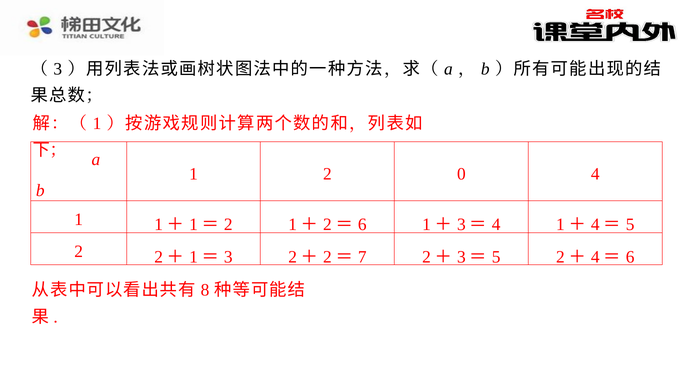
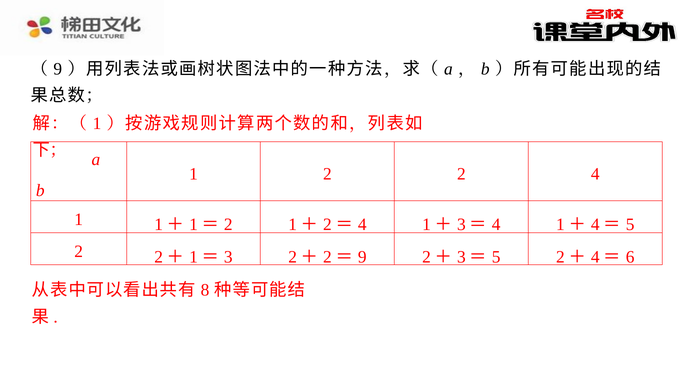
3 at (58, 69): 3 -> 9
2 0: 0 -> 2
6 at (362, 225): 6 -> 4
7 at (362, 257): 7 -> 9
